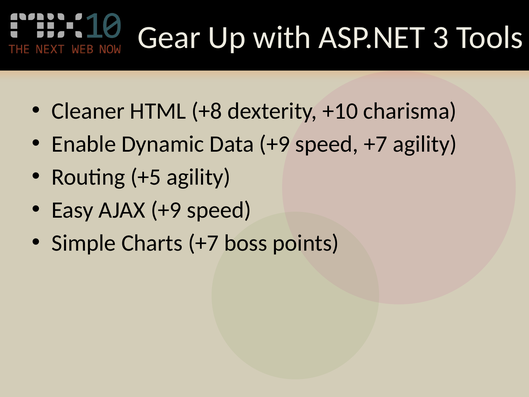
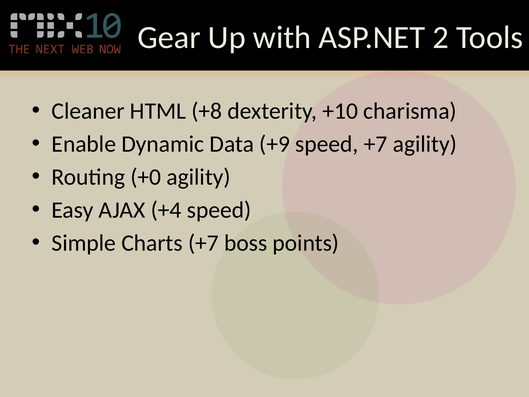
3: 3 -> 2
+5: +5 -> +0
AJAX +9: +9 -> +4
